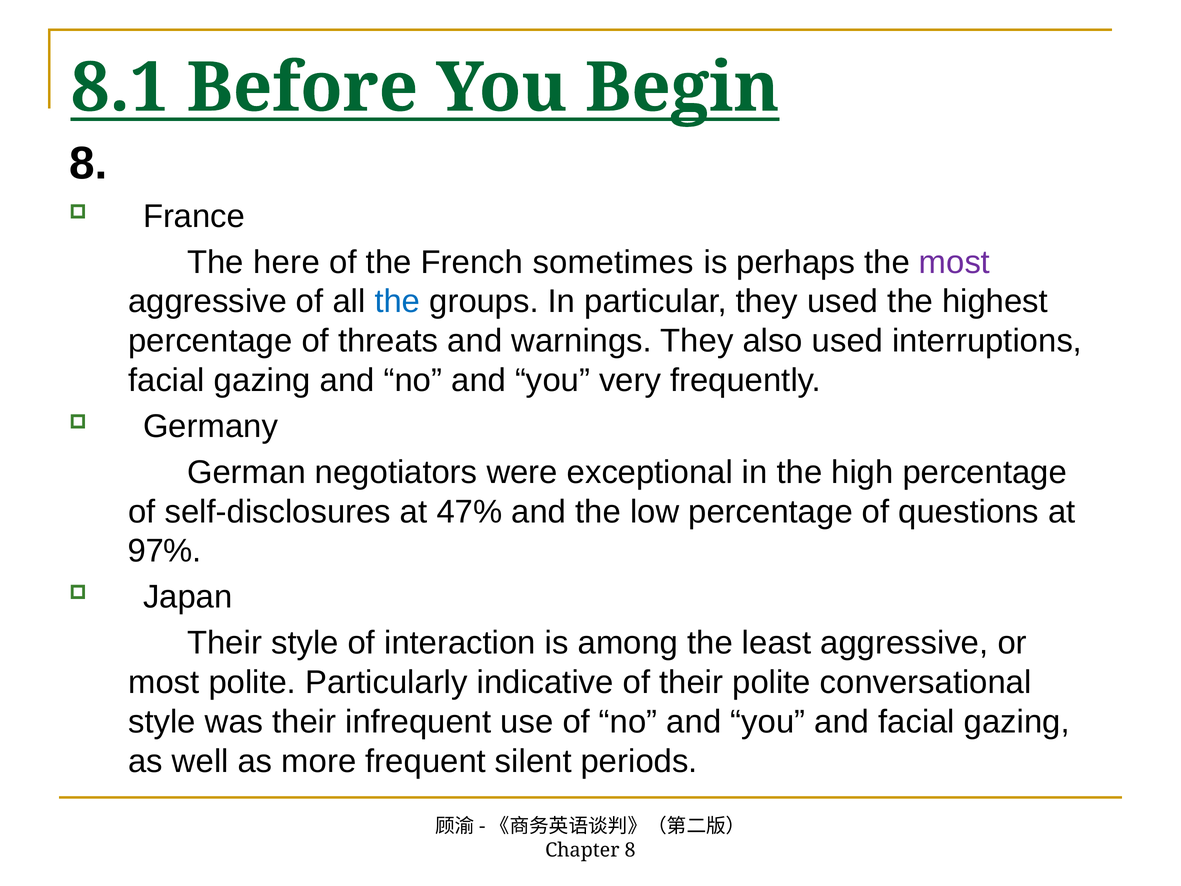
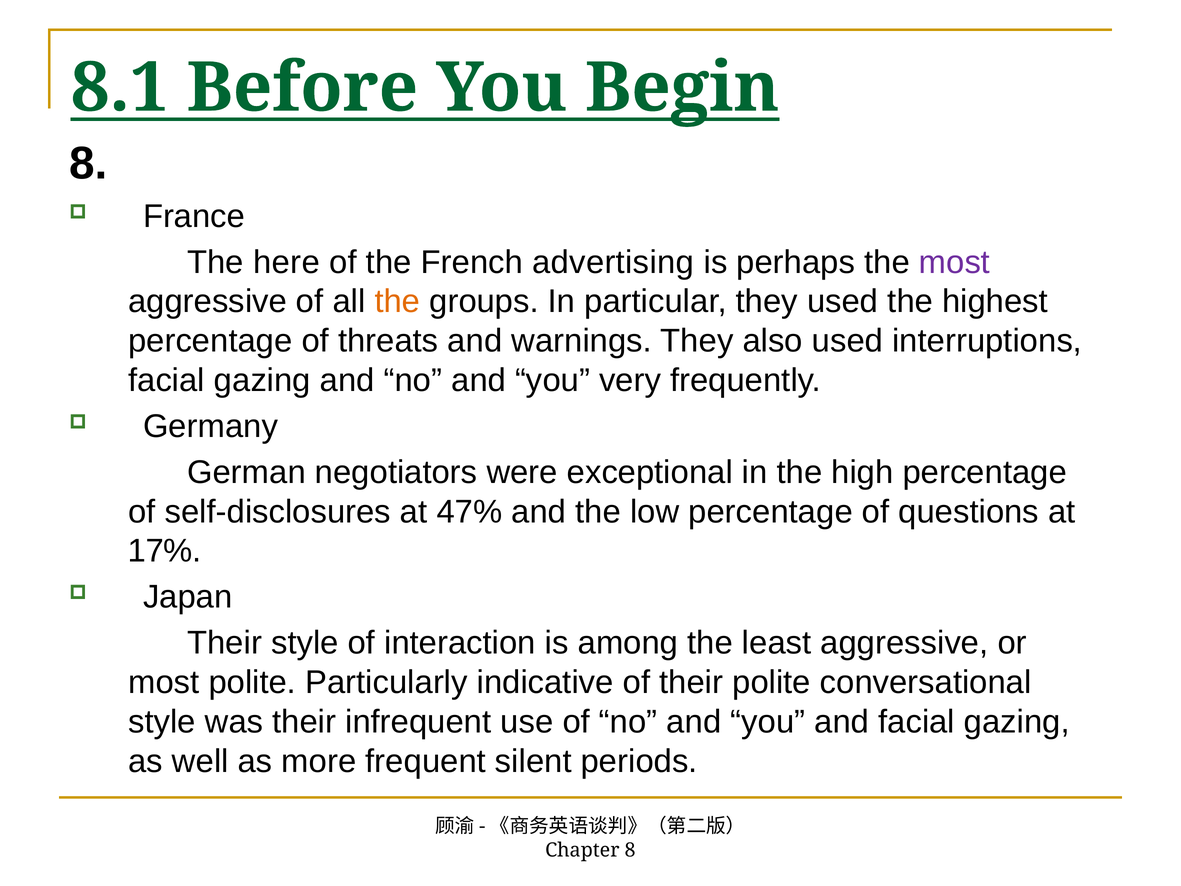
sometimes: sometimes -> advertising
the at (397, 302) colour: blue -> orange
97%: 97% -> 17%
